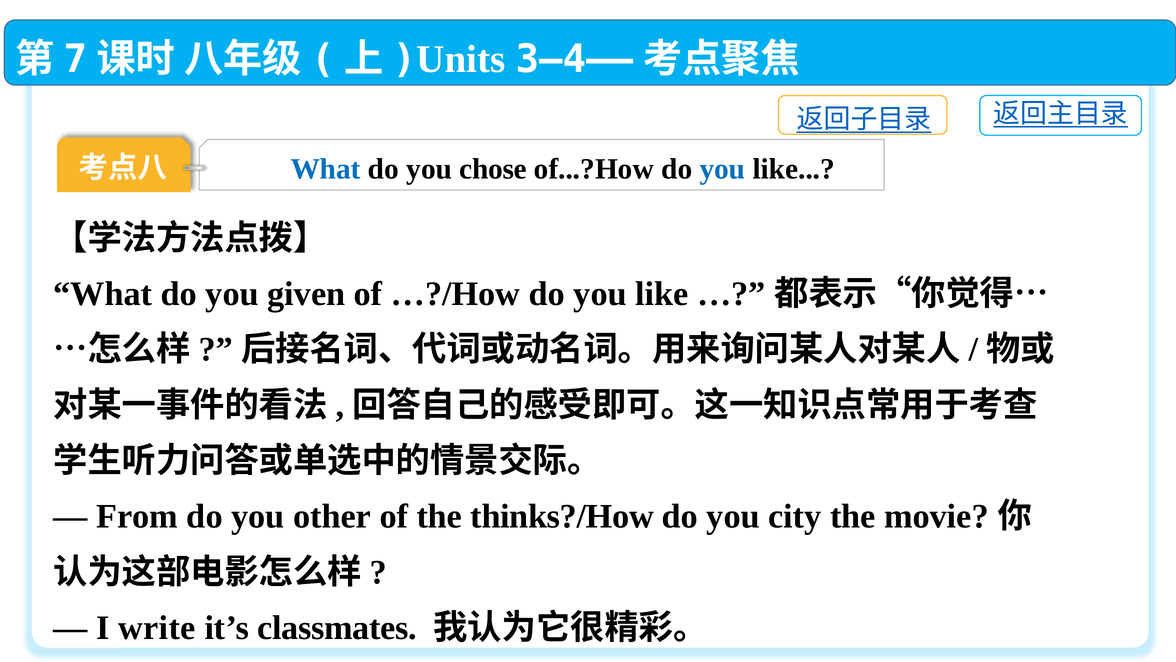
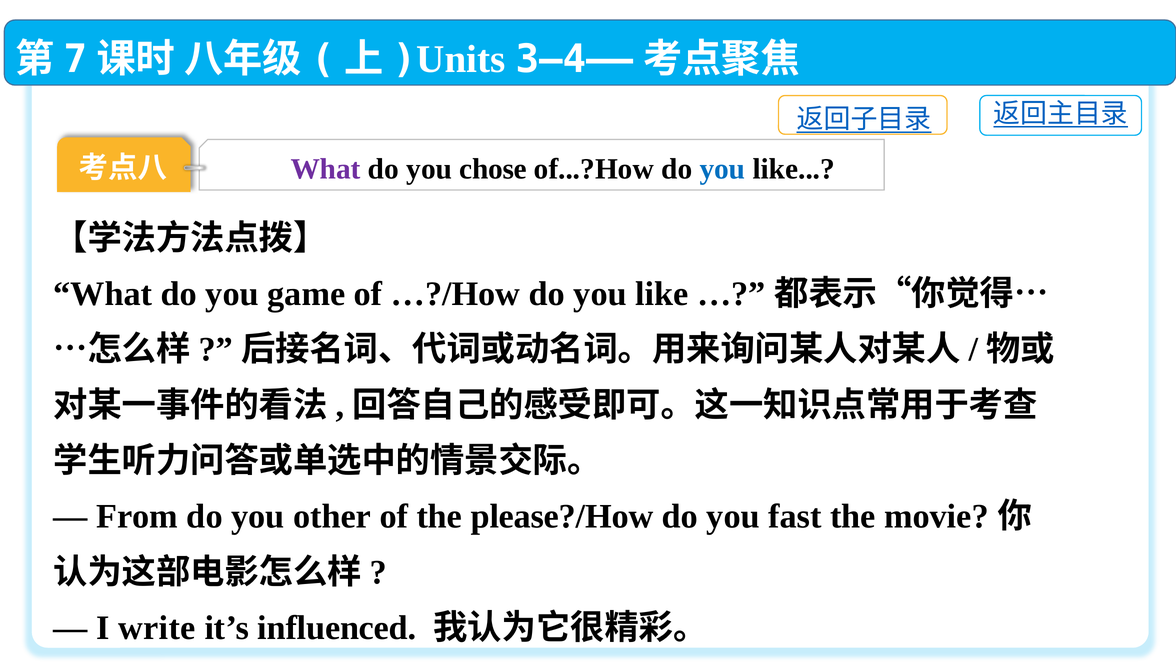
What at (326, 169) colour: blue -> purple
given: given -> game
thinks?/How: thinks?/How -> please?/How
city: city -> fast
classmates: classmates -> influenced
